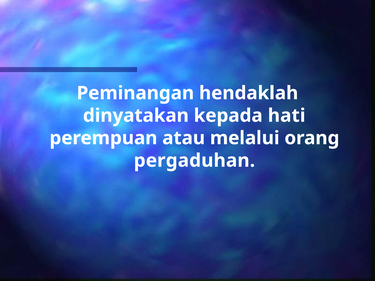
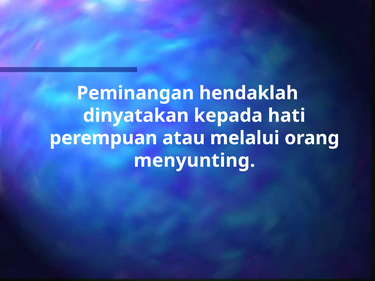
pergaduhan: pergaduhan -> menyunting
